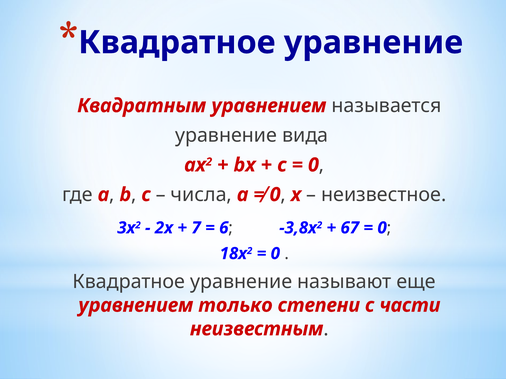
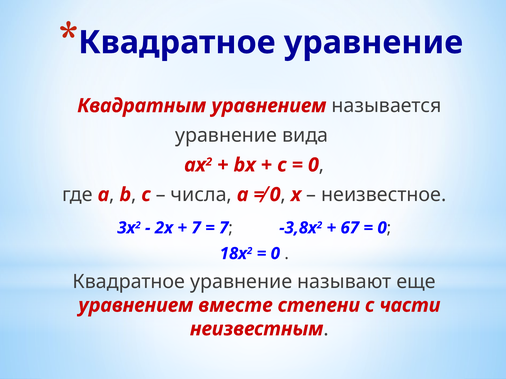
6 at (224, 228): 6 -> 7
только: только -> вместе
